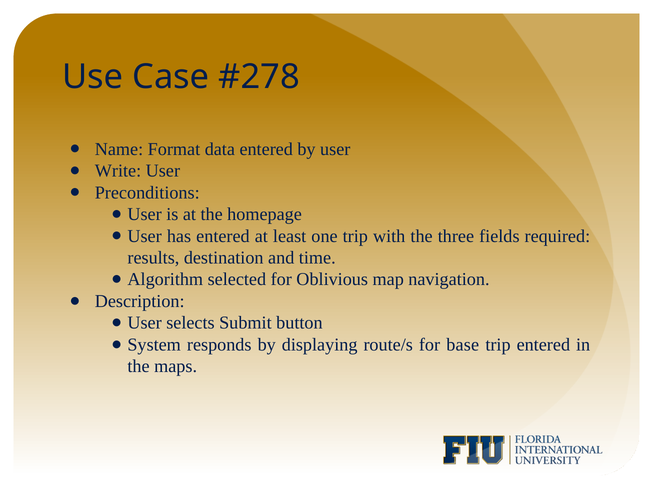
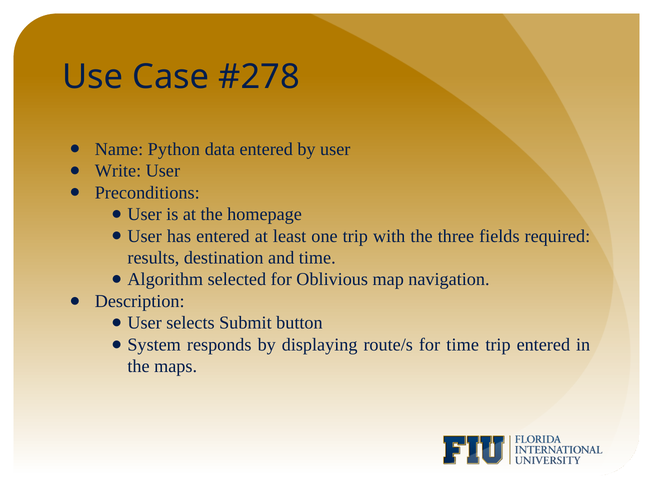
Format: Format -> Python
for base: base -> time
